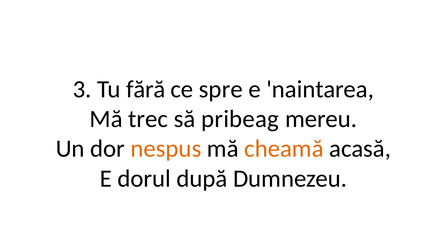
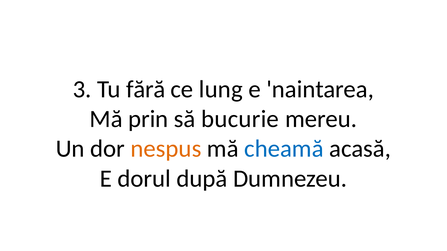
spre: spre -> lung
trec: trec -> prin
pribeag: pribeag -> bucurie
cheamă colour: orange -> blue
